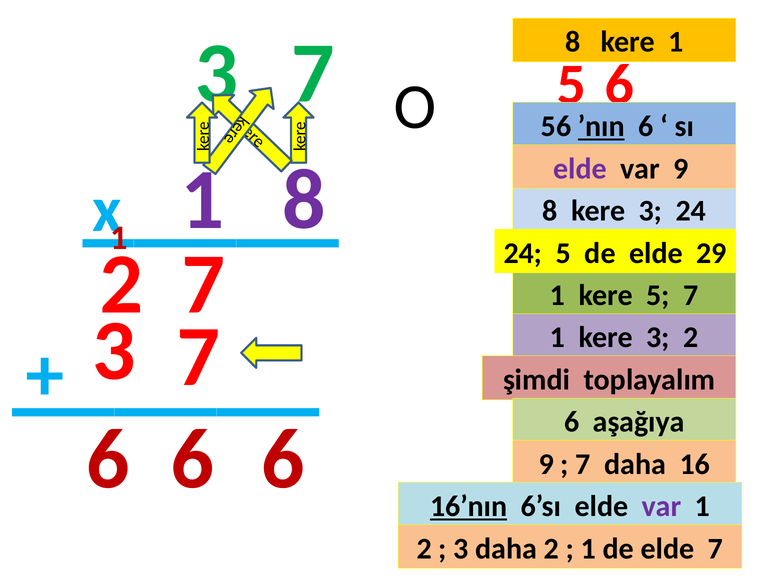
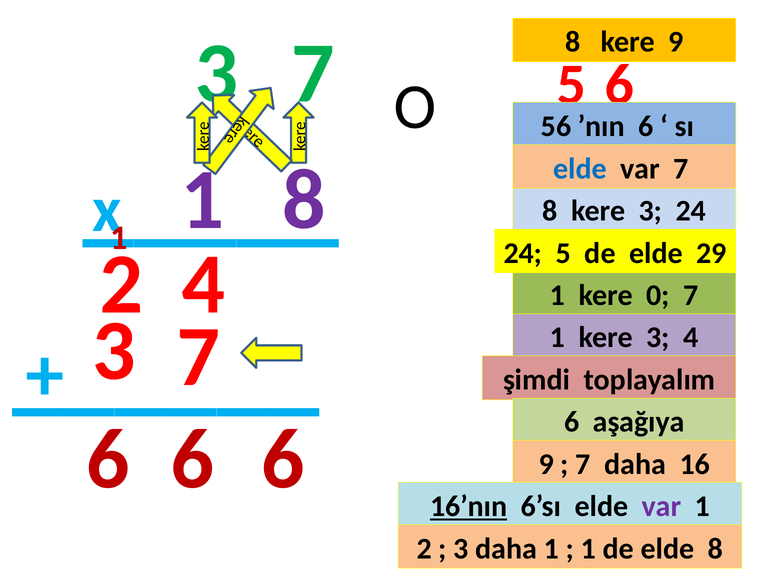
kere 1: 1 -> 9
’nın underline: present -> none
elde at (580, 169) colour: purple -> blue
var 9: 9 -> 7
2 7: 7 -> 4
kere 5: 5 -> 0
3 2: 2 -> 4
daha 2: 2 -> 1
elde 7: 7 -> 8
